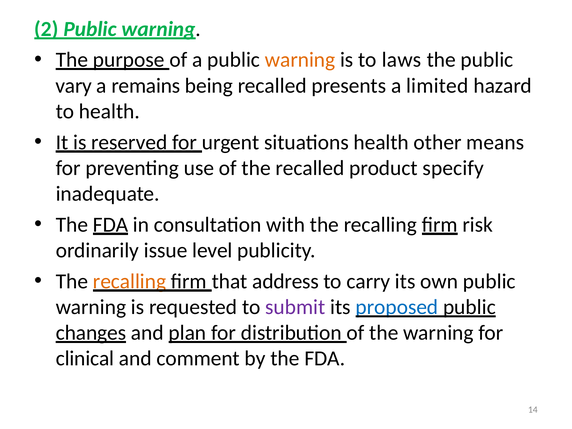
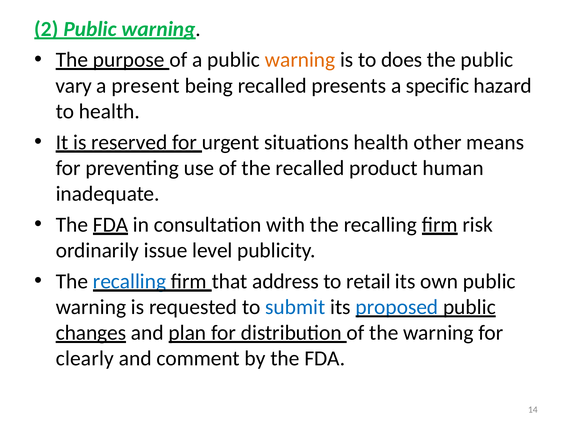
laws: laws -> does
remains: remains -> present
limited: limited -> specific
specify: specify -> human
recalling at (130, 281) colour: orange -> blue
carry: carry -> retail
submit colour: purple -> blue
clinical: clinical -> clearly
